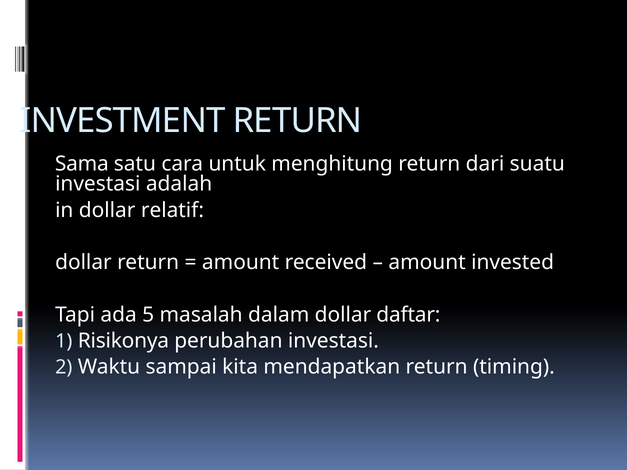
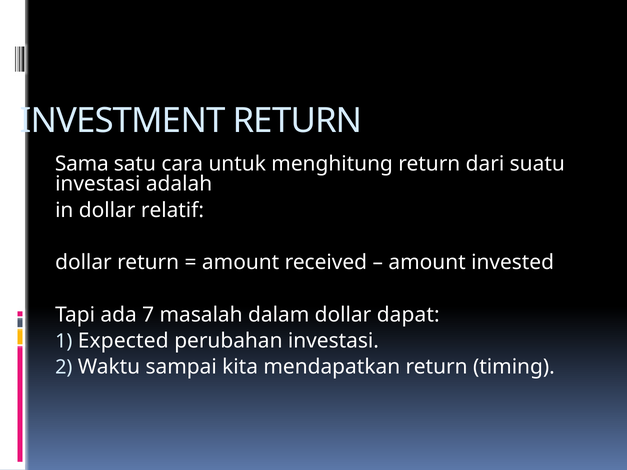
5: 5 -> 7
daftar: daftar -> dapat
Risikonya: Risikonya -> Expected
